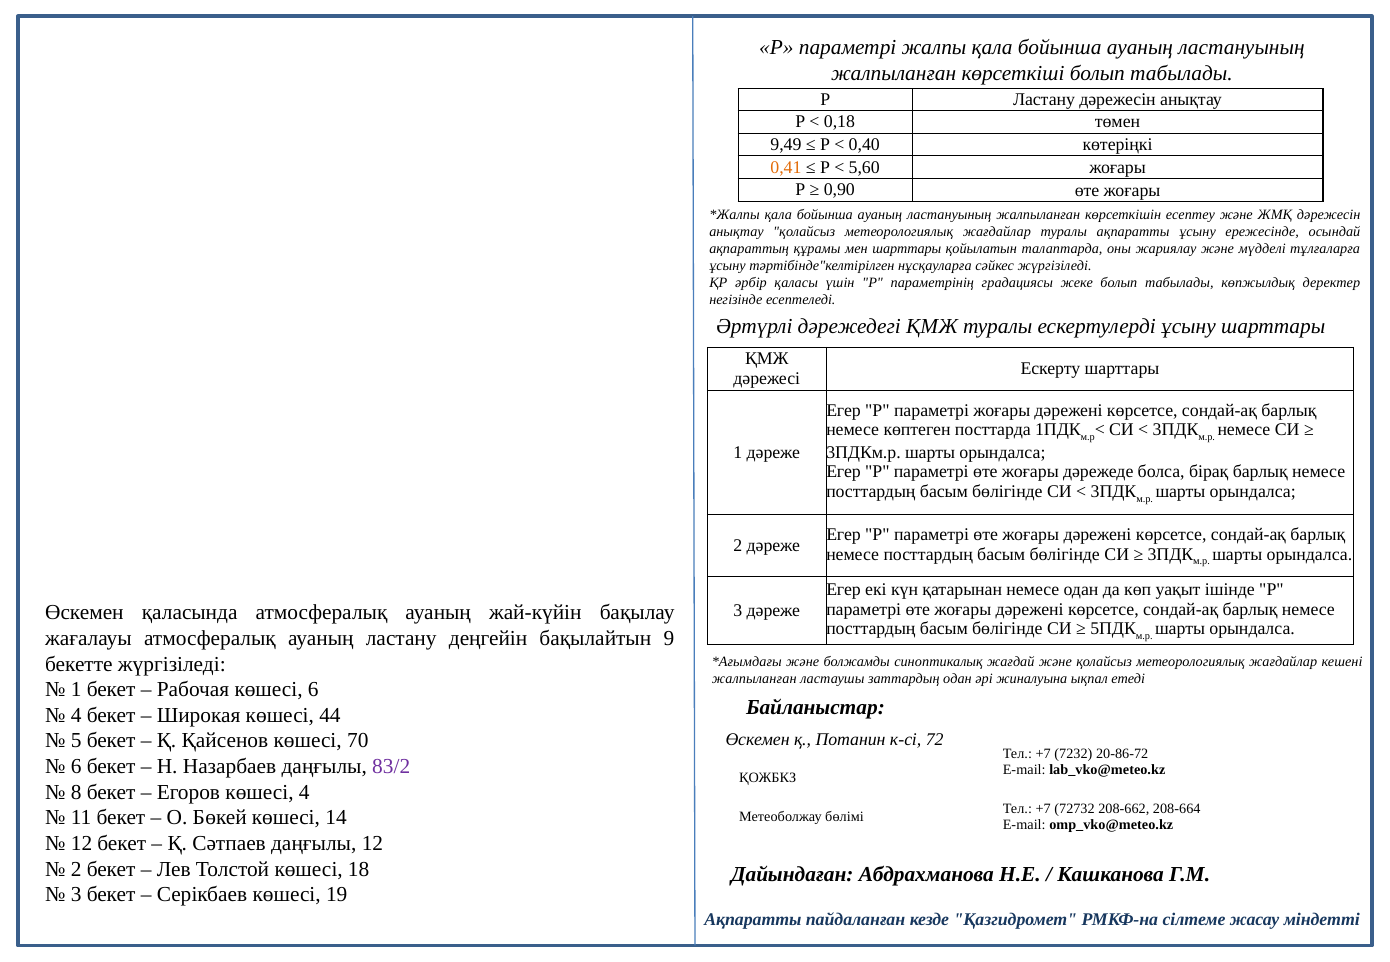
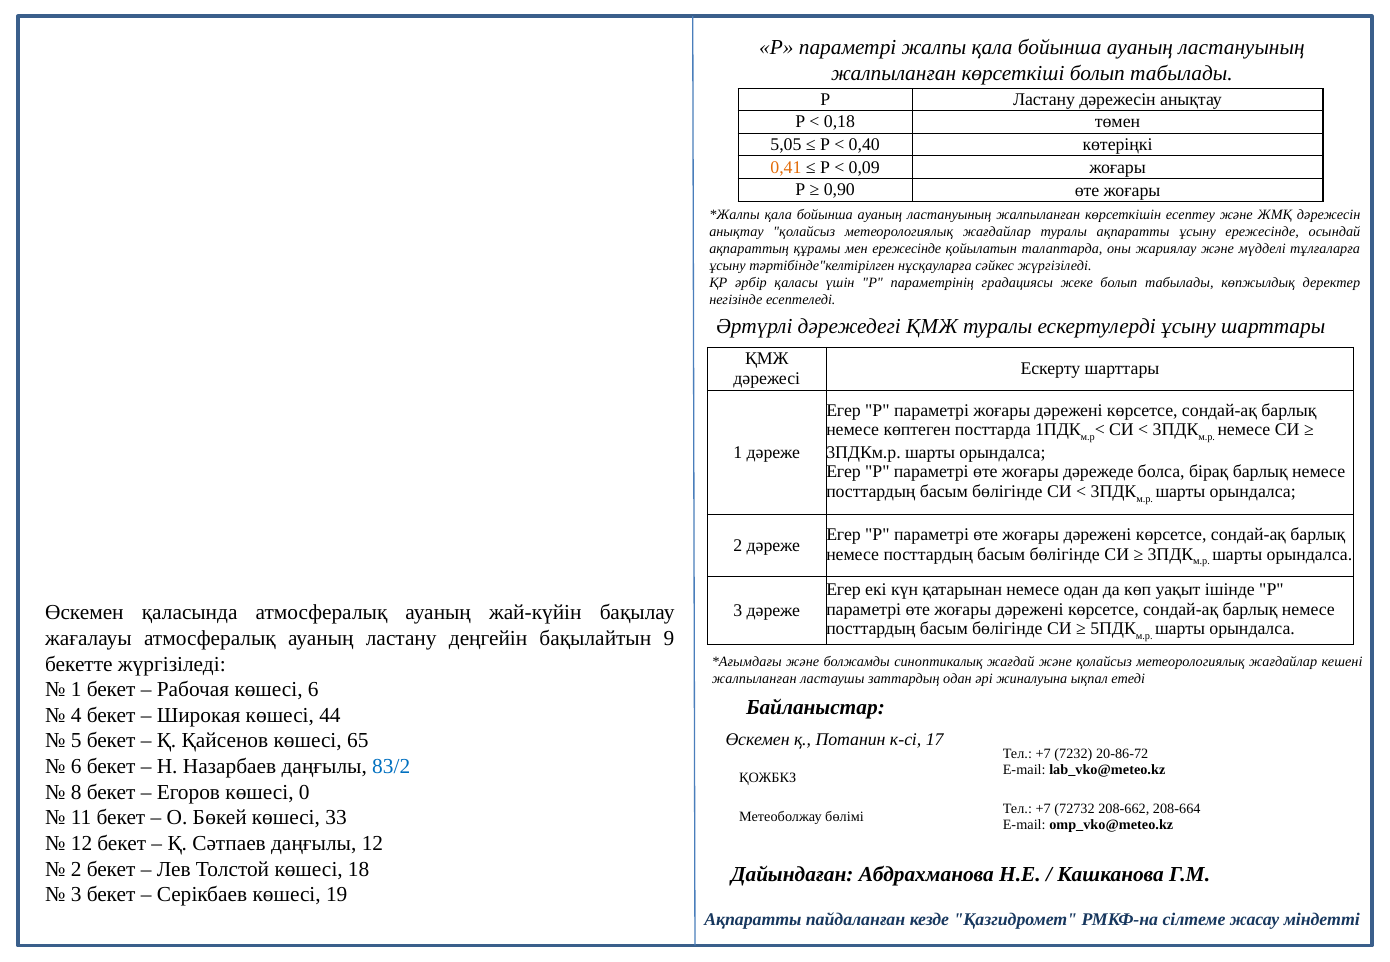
9,49: 9,49 -> 5,05
5,60: 5,60 -> 0,09
мен шарттары: шарттары -> ережесінде
72: 72 -> 17
70: 70 -> 65
83/2 colour: purple -> blue
көшесі 4: 4 -> 0
14: 14 -> 33
